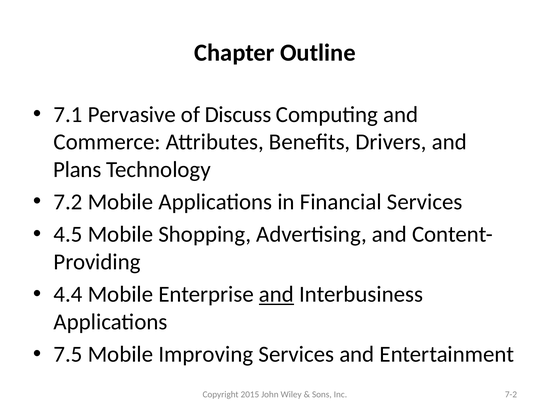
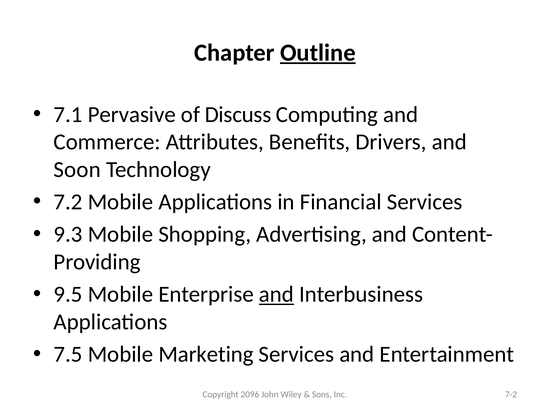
Outline underline: none -> present
Plans: Plans -> Soon
4.5: 4.5 -> 9.3
4.4: 4.4 -> 9.5
Improving: Improving -> Marketing
2015: 2015 -> 2096
